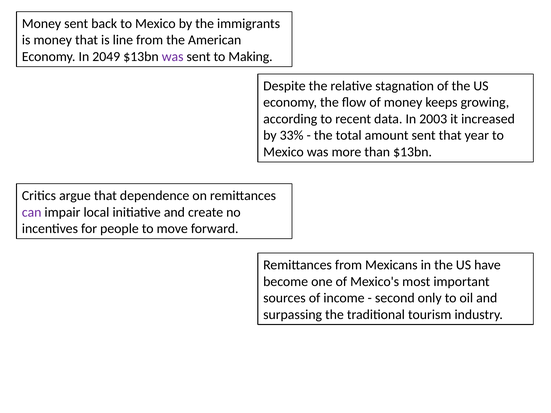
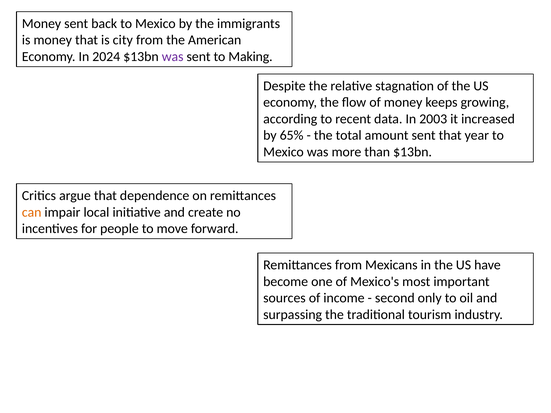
line: line -> city
2049: 2049 -> 2024
33%: 33% -> 65%
can colour: purple -> orange
